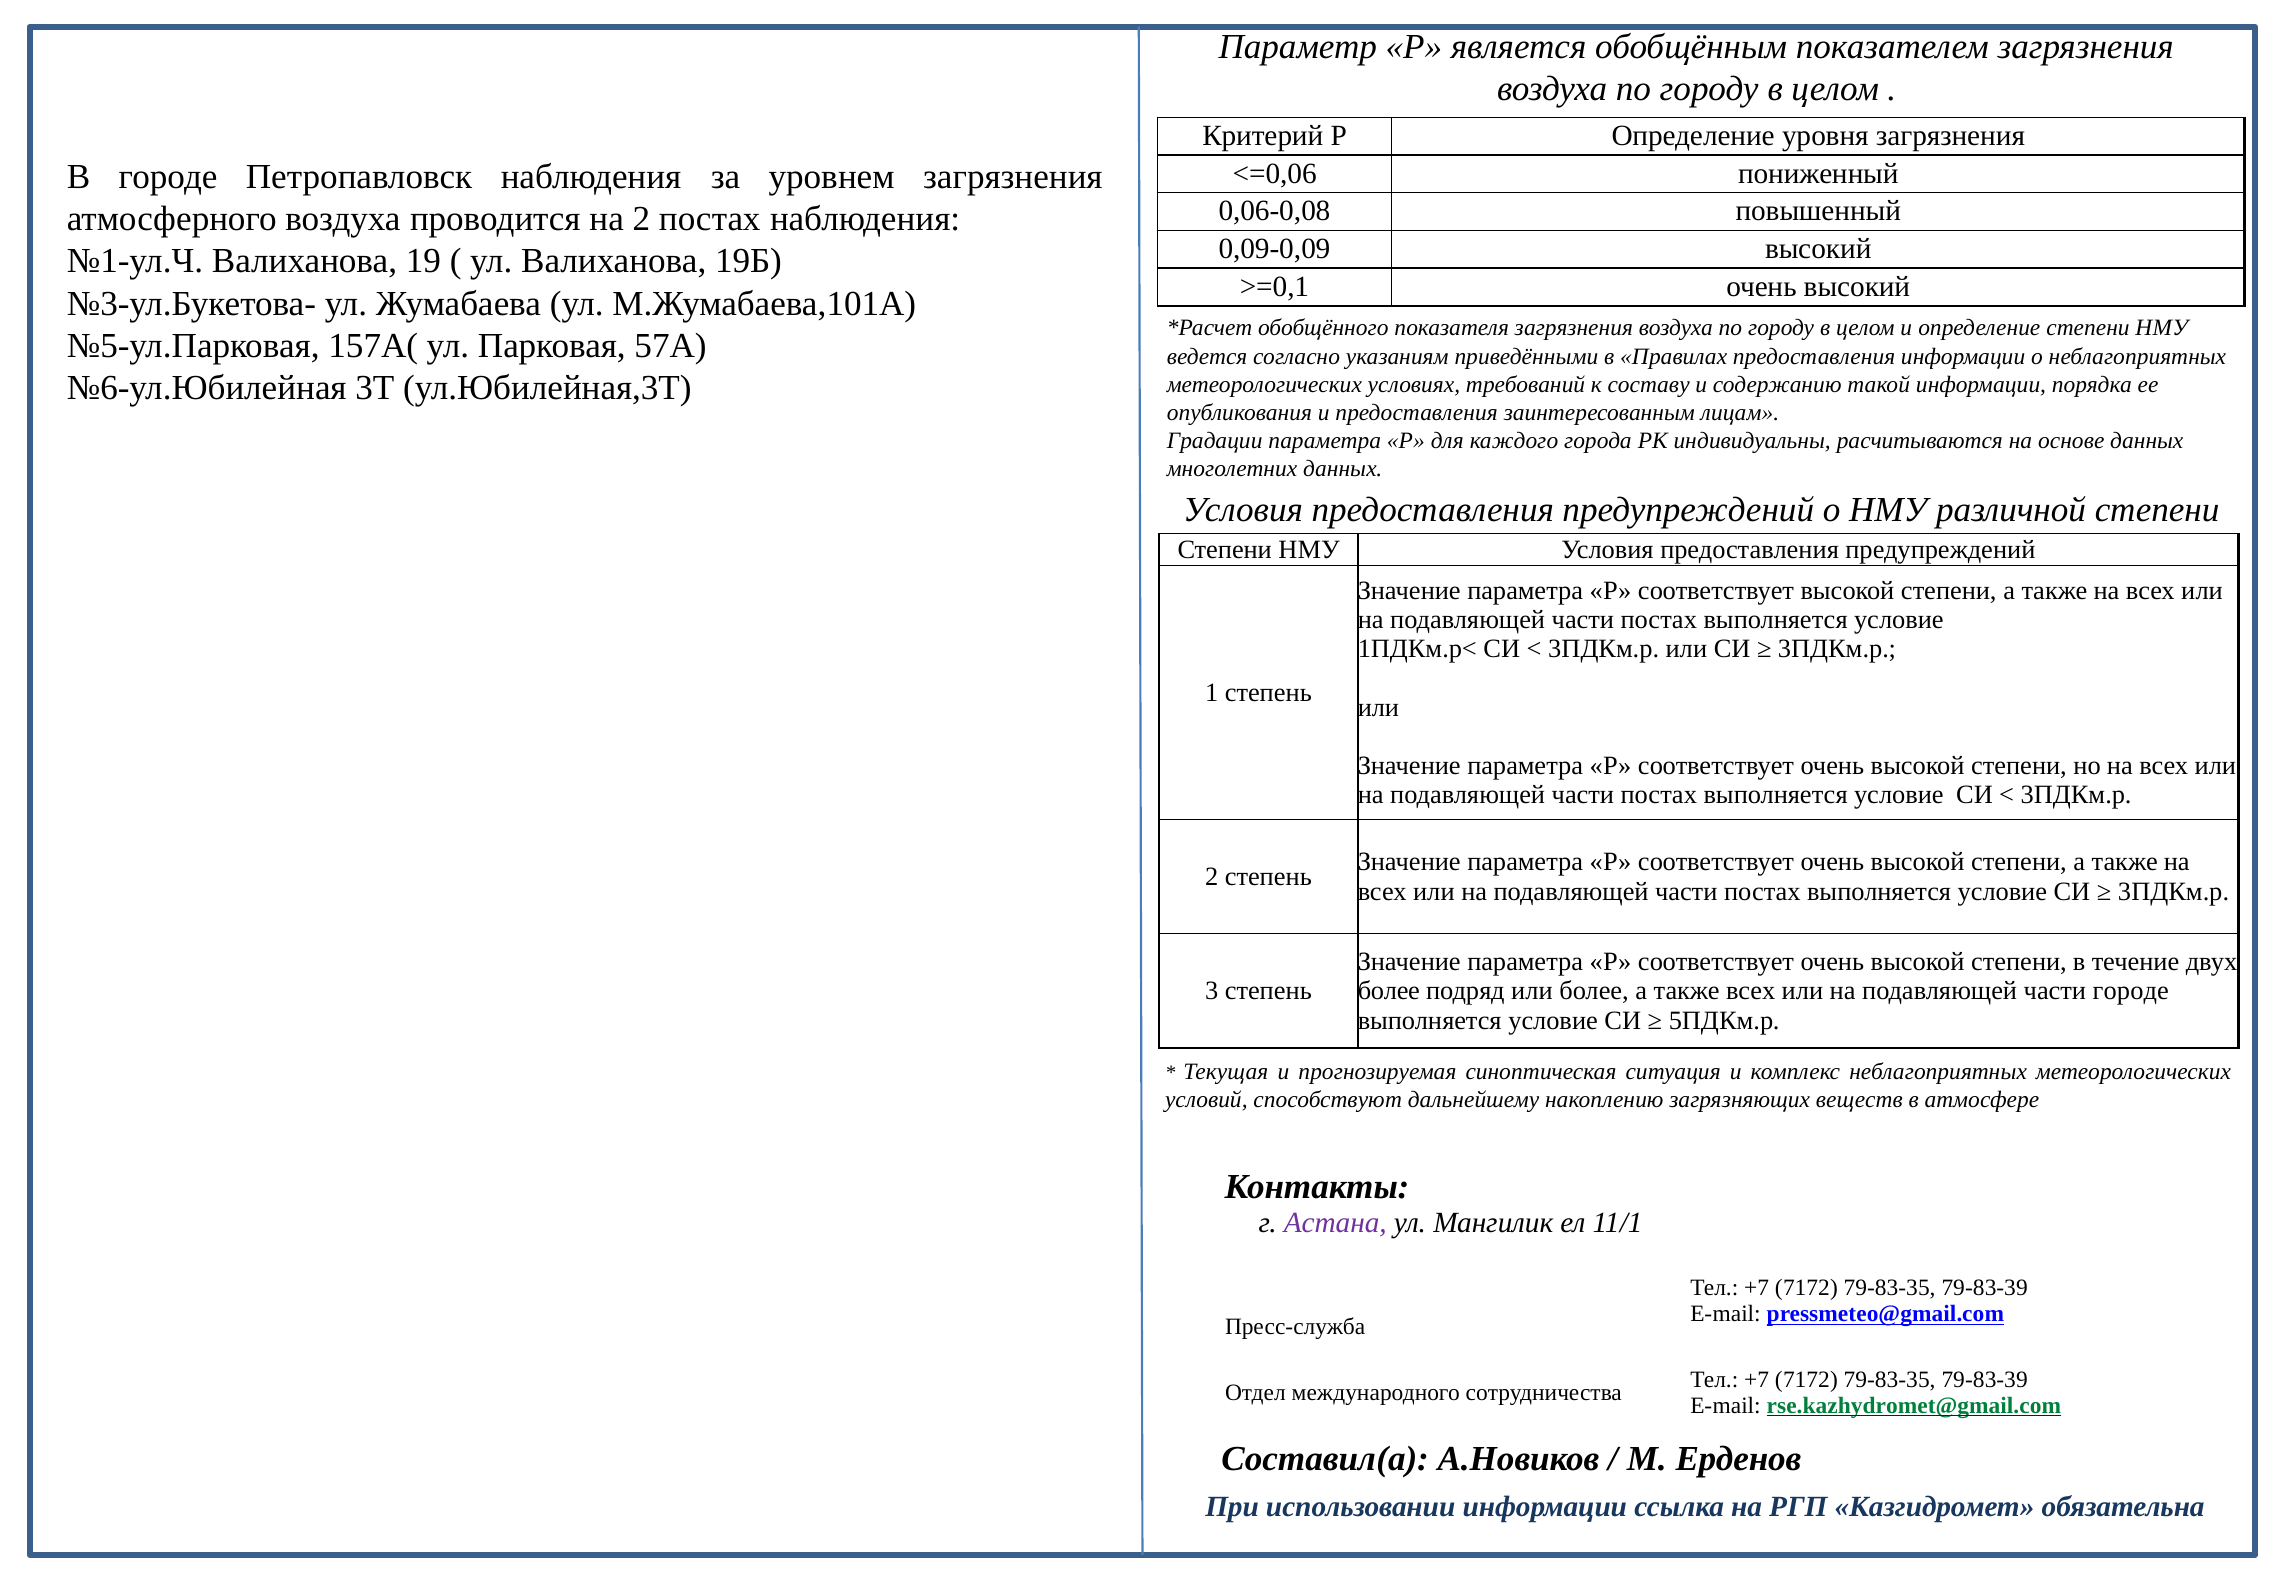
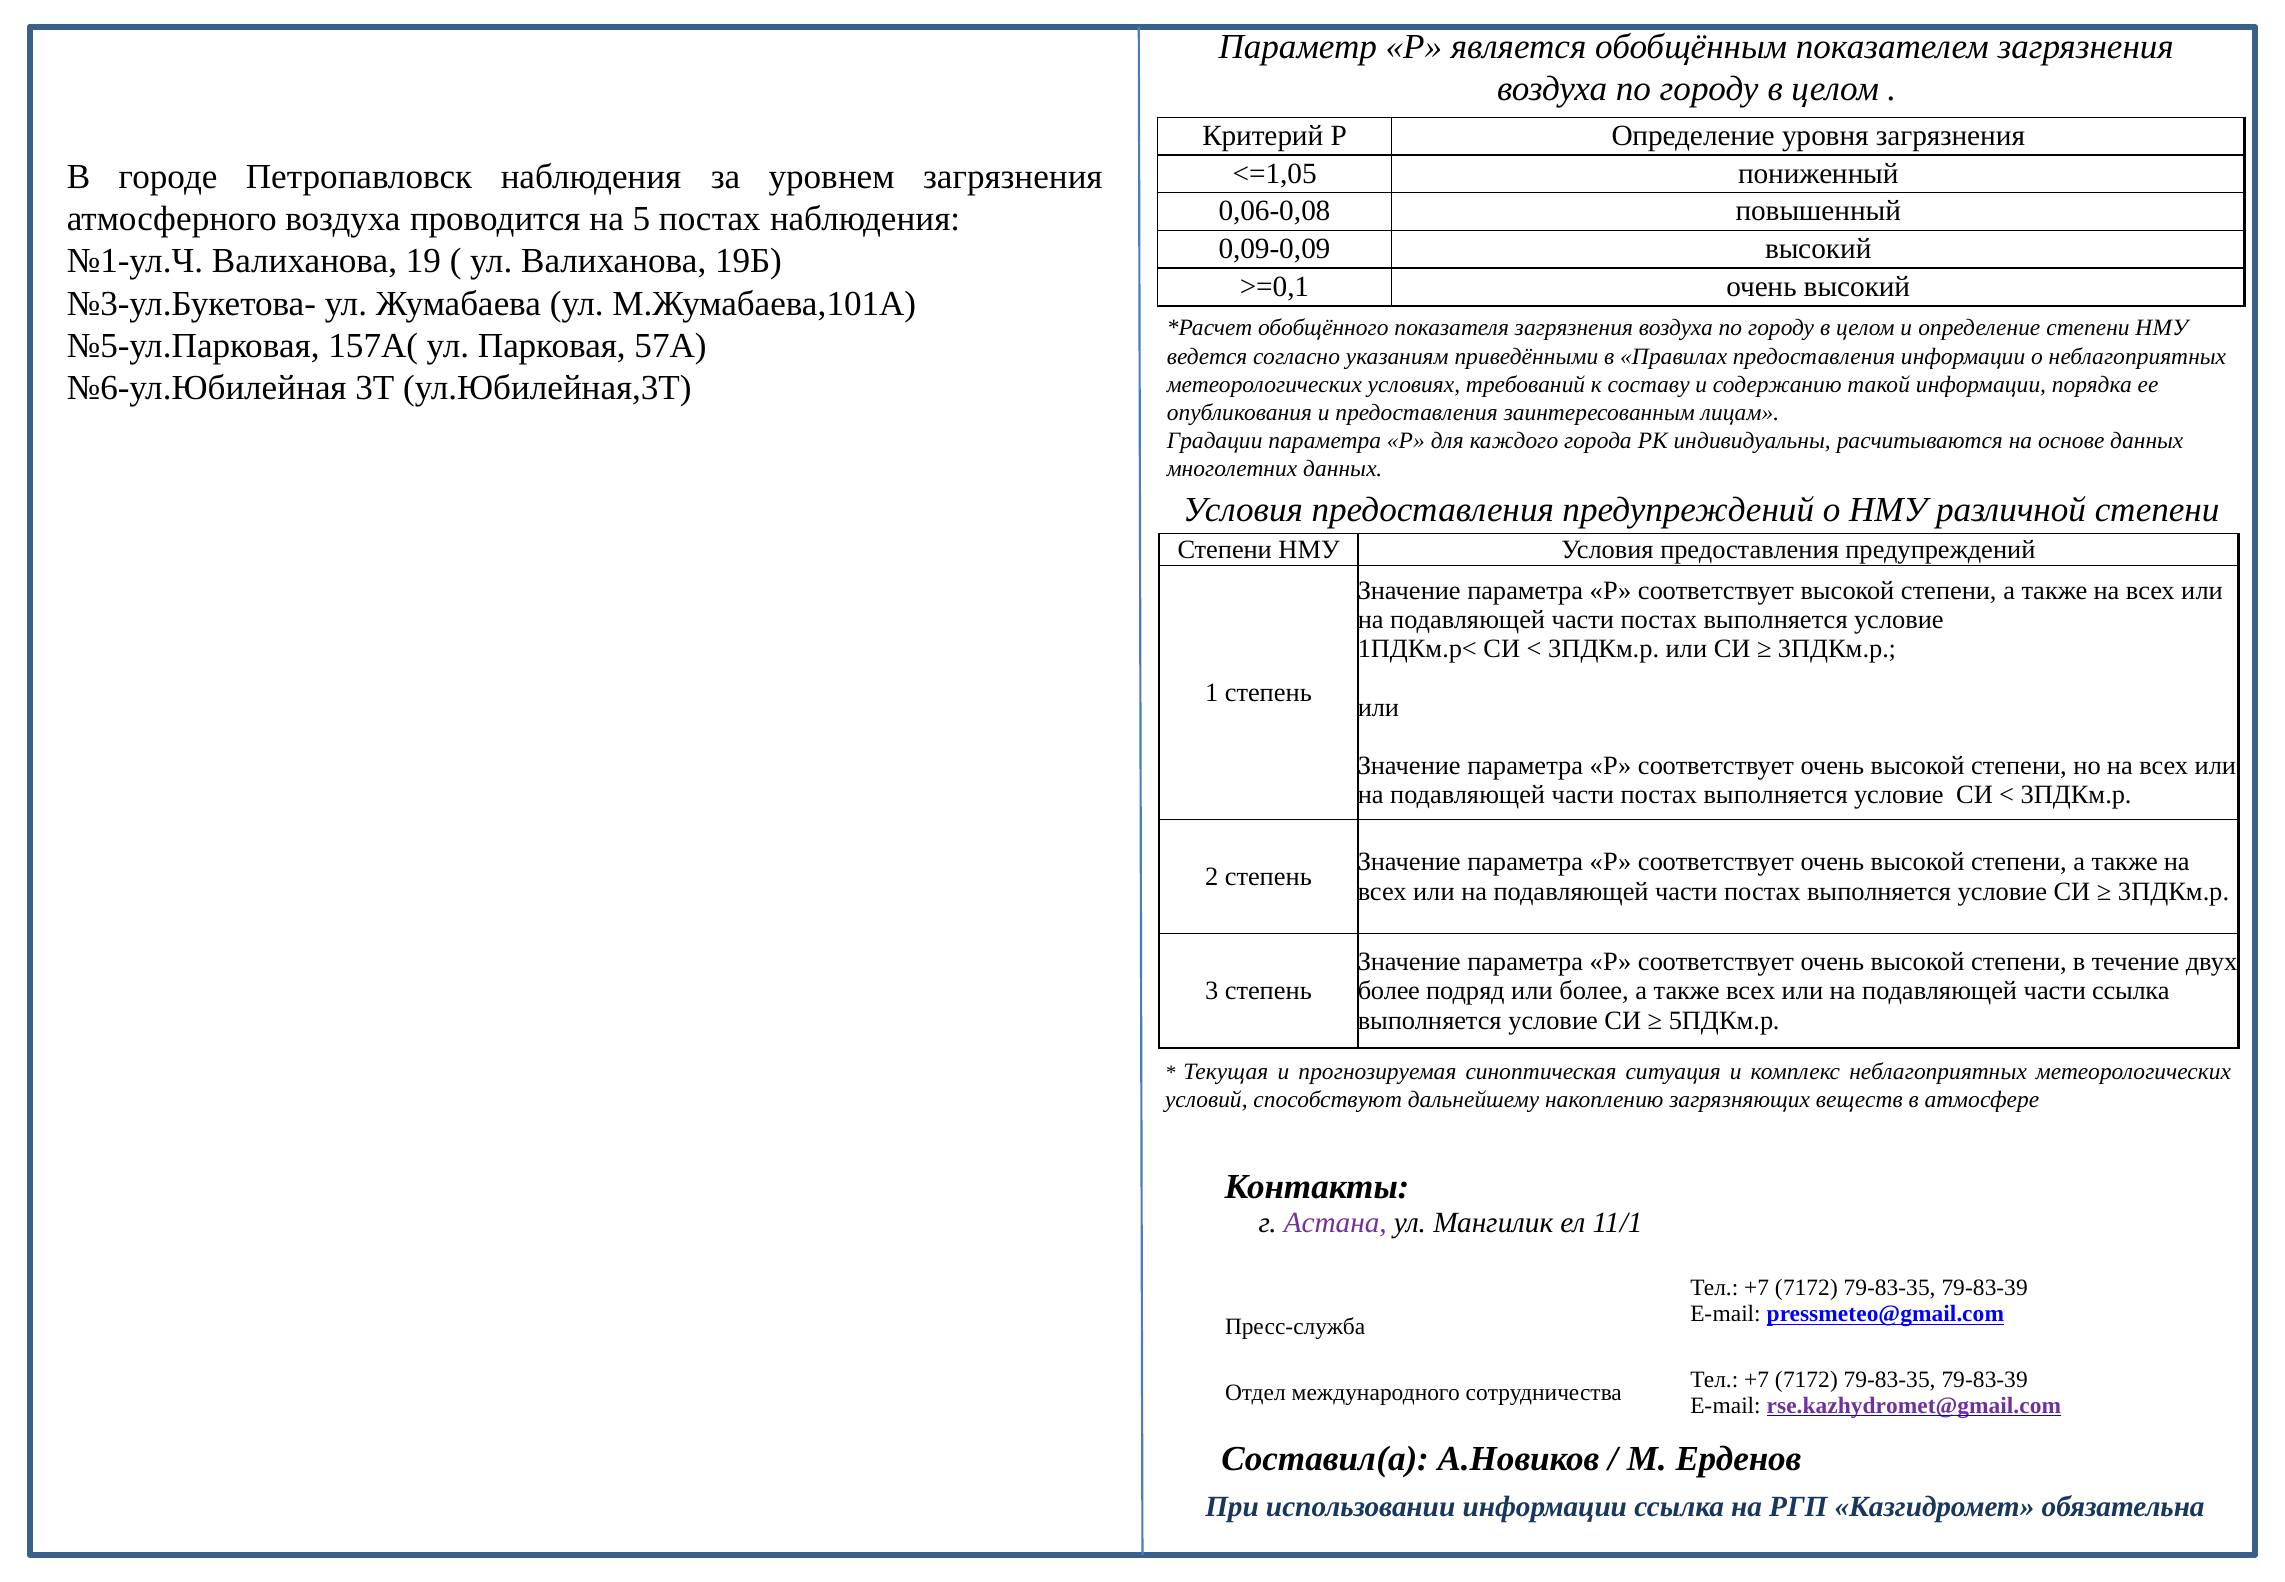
<=0,06: <=0,06 -> <=1,05
на 2: 2 -> 5
части городе: городе -> ссылка
rse.kazhydromet@gmail.com colour: green -> purple
